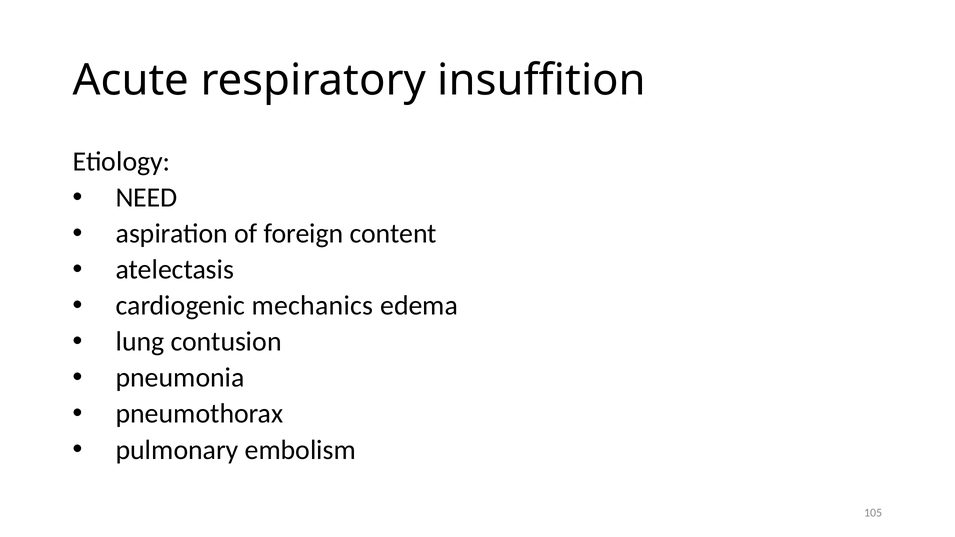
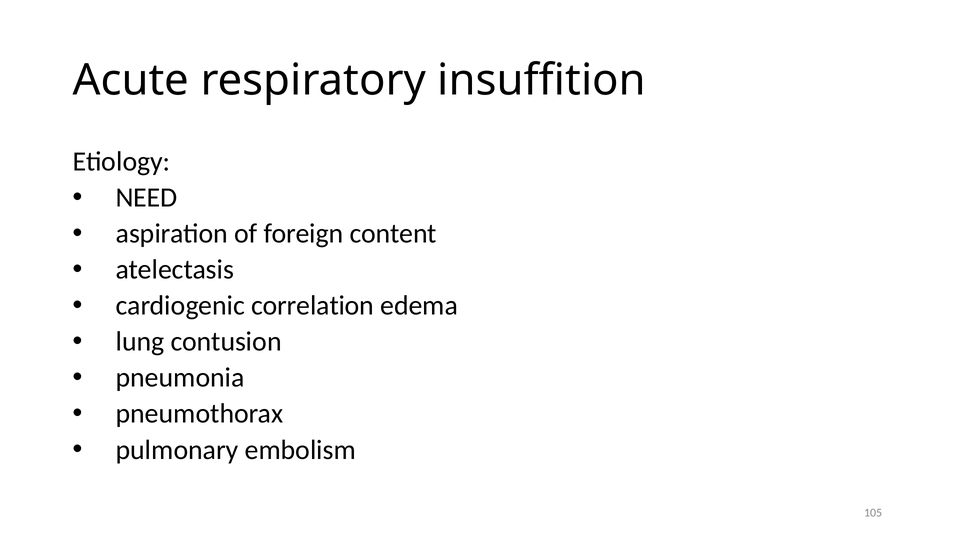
mechanics: mechanics -> correlation
